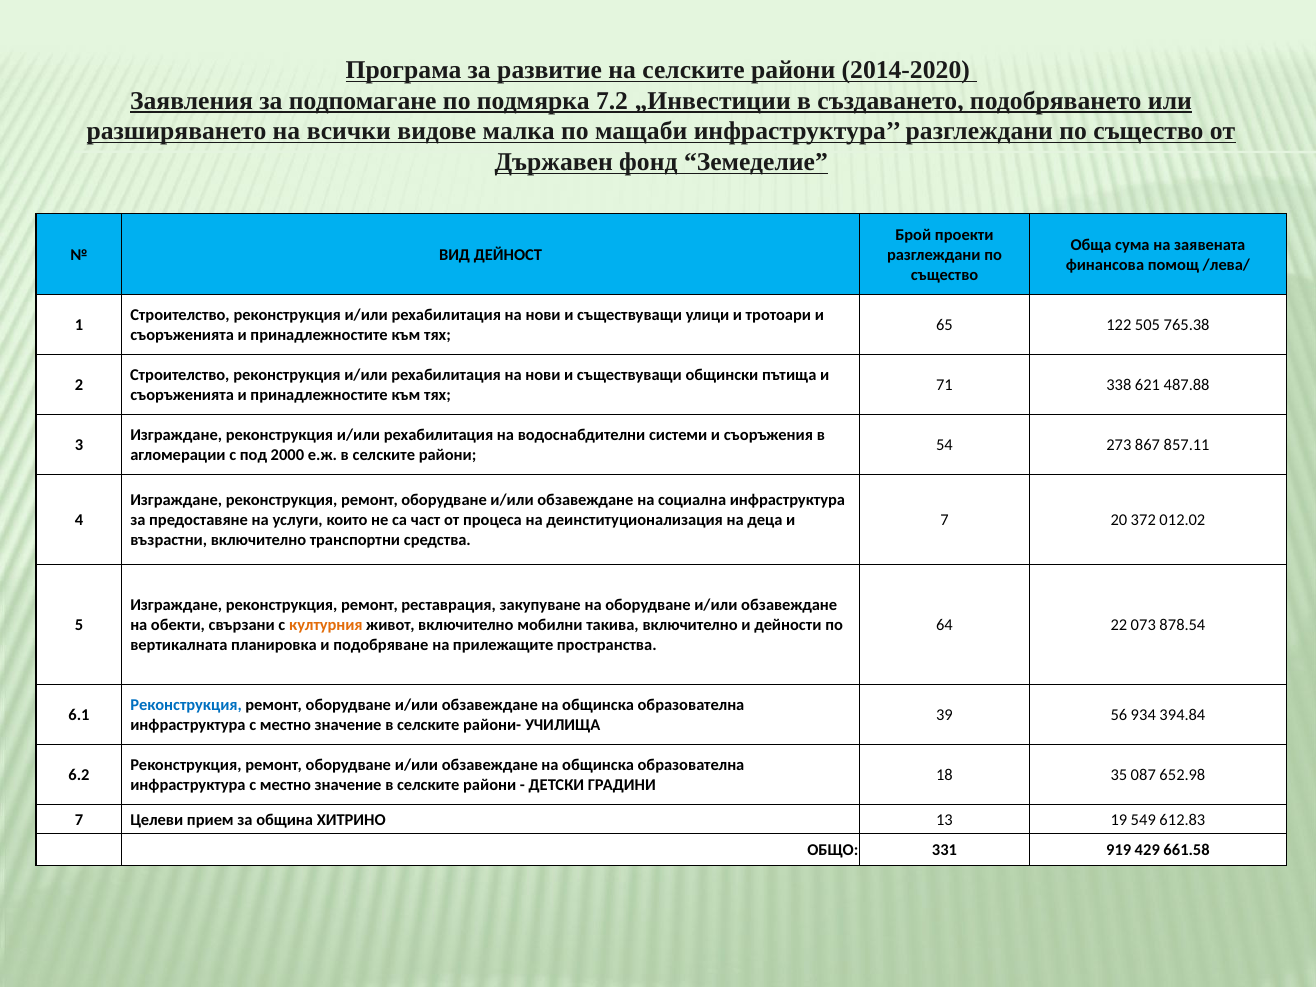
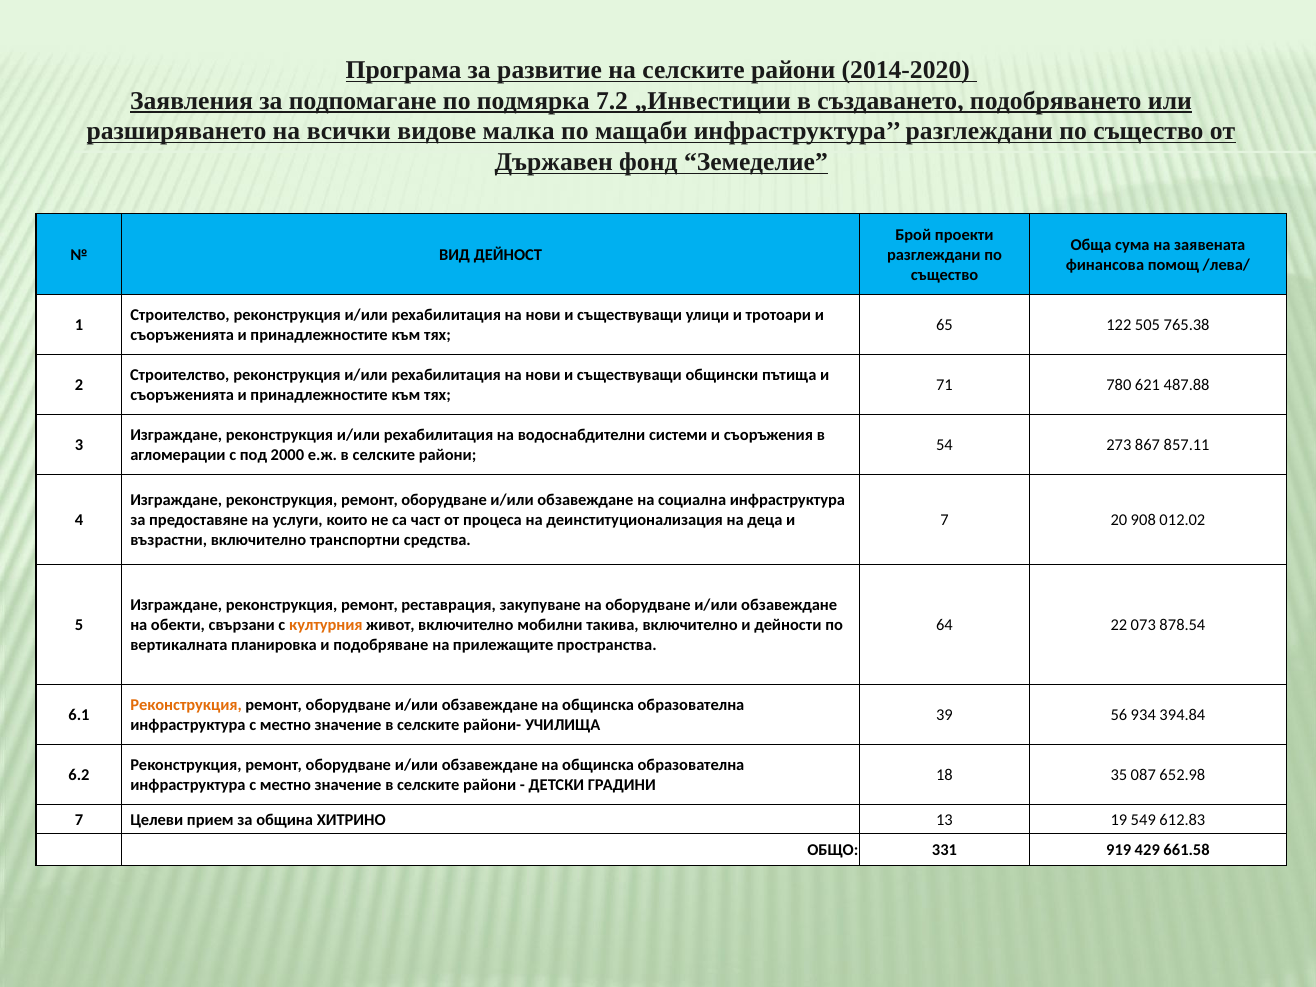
338: 338 -> 780
372: 372 -> 908
Реконструкция at (186, 705) colour: blue -> orange
